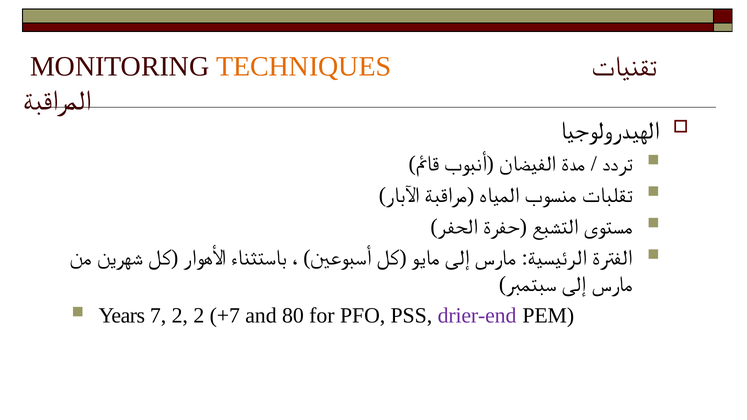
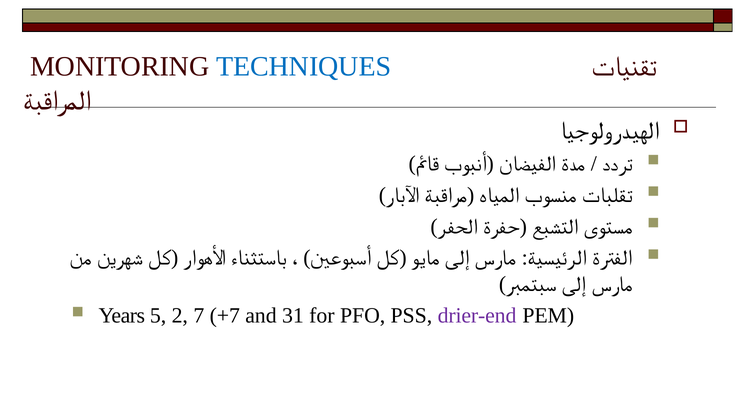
TECHNIQUES colour: orange -> blue
7: 7 -> 5
2 2: 2 -> 7
80: 80 -> 31
